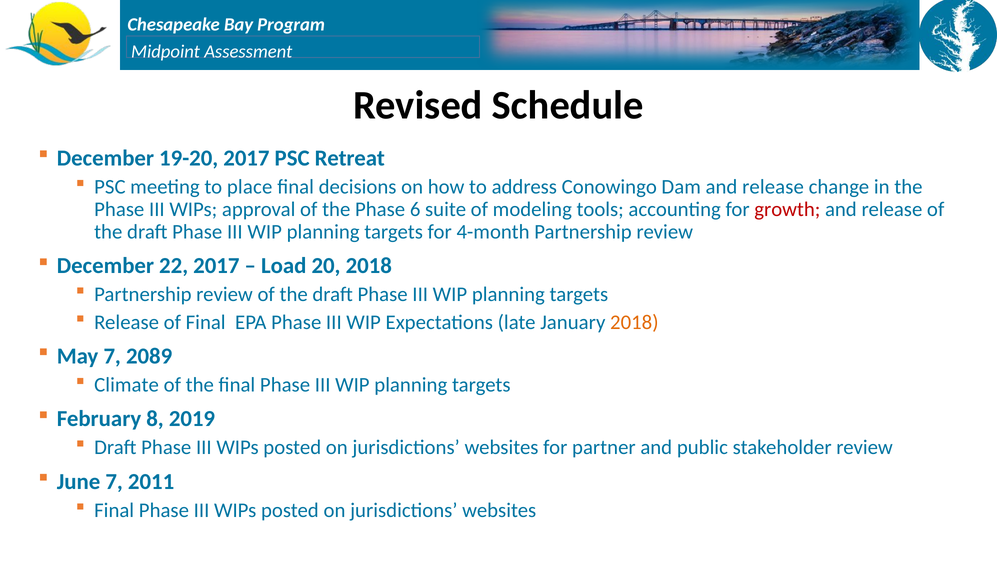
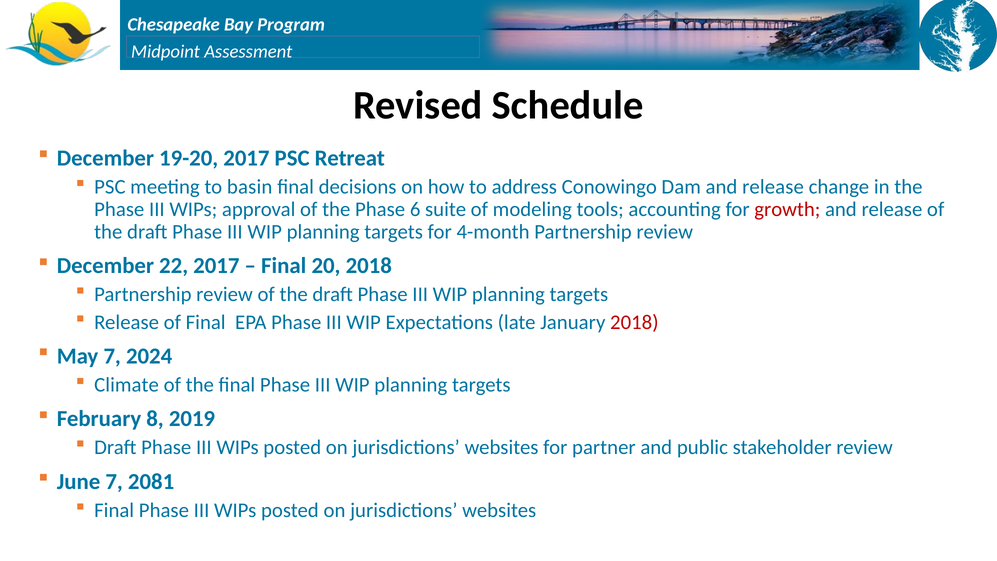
place: place -> basin
Load at (284, 266): Load -> Final
2018 at (634, 322) colour: orange -> red
2089: 2089 -> 2024
2011: 2011 -> 2081
